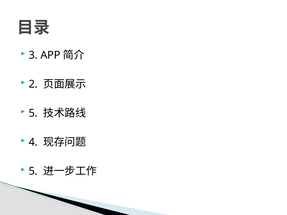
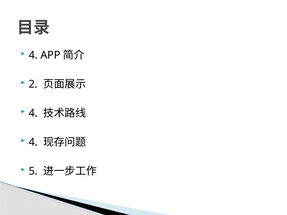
3 at (33, 55): 3 -> 4
5 at (33, 113): 5 -> 4
